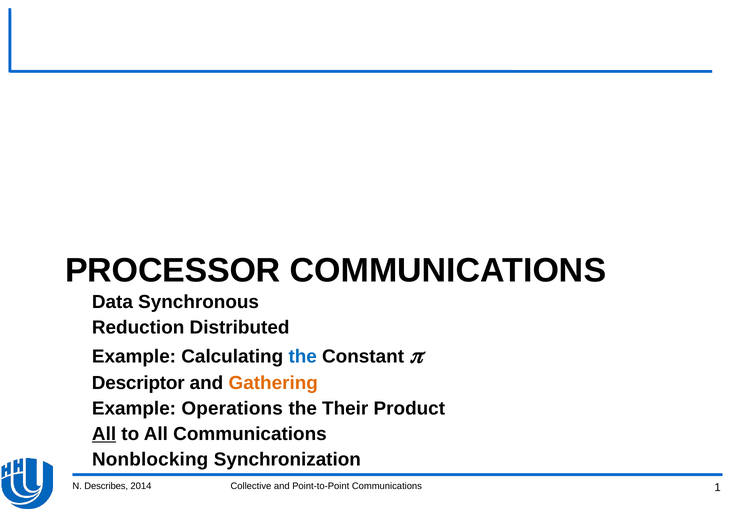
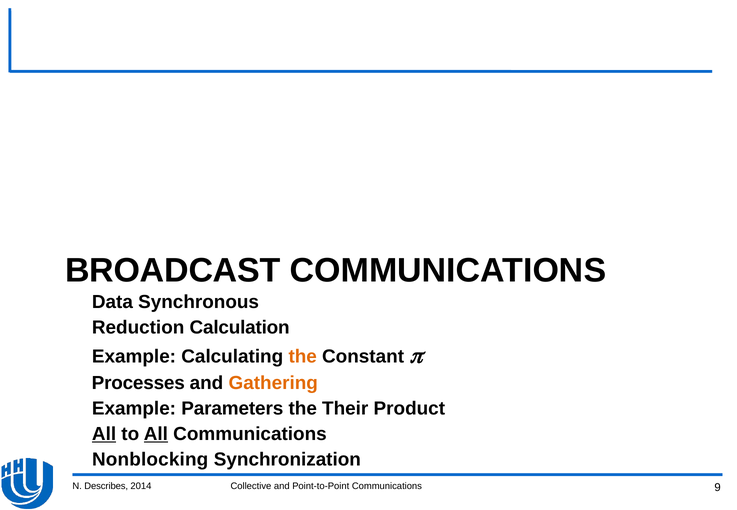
PROCESSOR: PROCESSOR -> BROADCAST
Distributed: Distributed -> Calculation
the at (303, 357) colour: blue -> orange
Descriptor: Descriptor -> Processes
Operations: Operations -> Parameters
All at (156, 434) underline: none -> present
1: 1 -> 9
